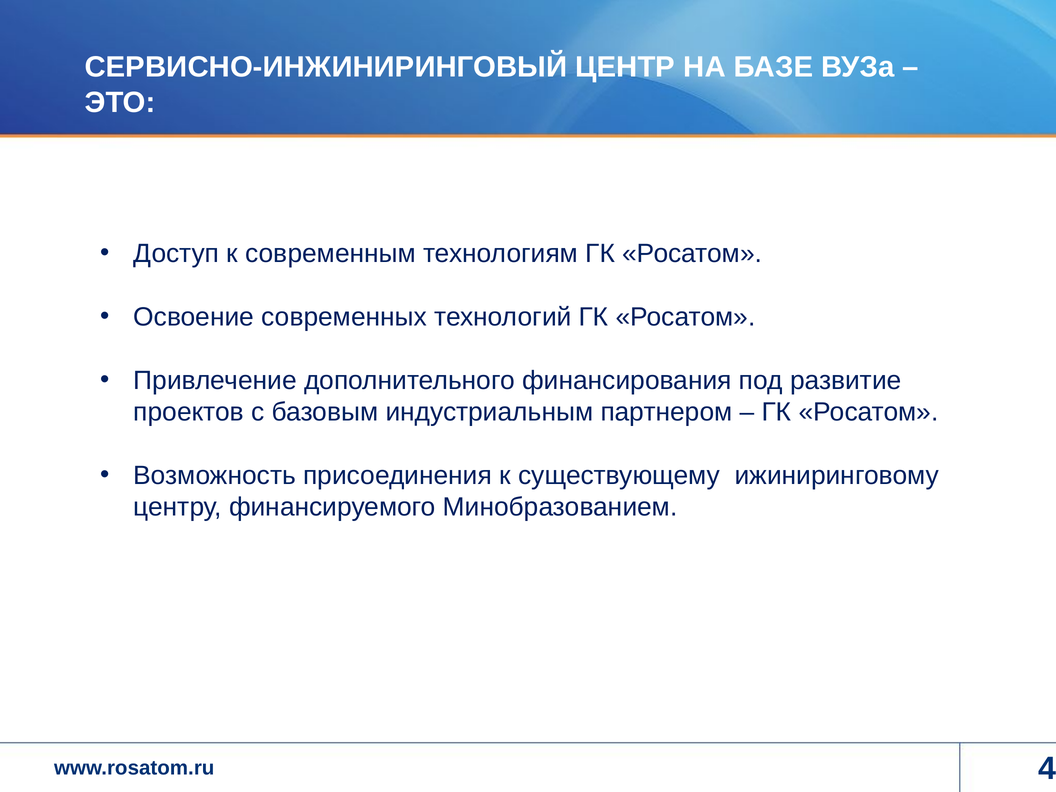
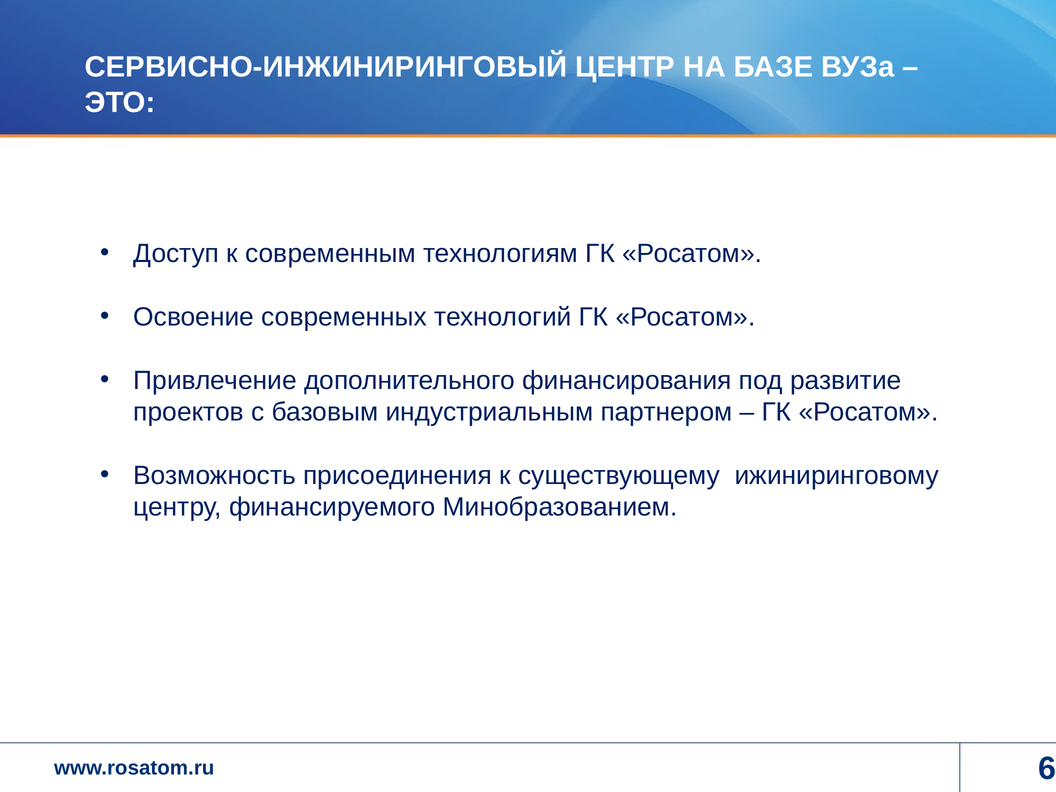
4: 4 -> 6
